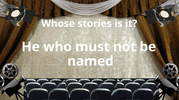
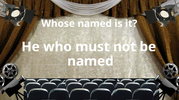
Whose stories: stories -> named
